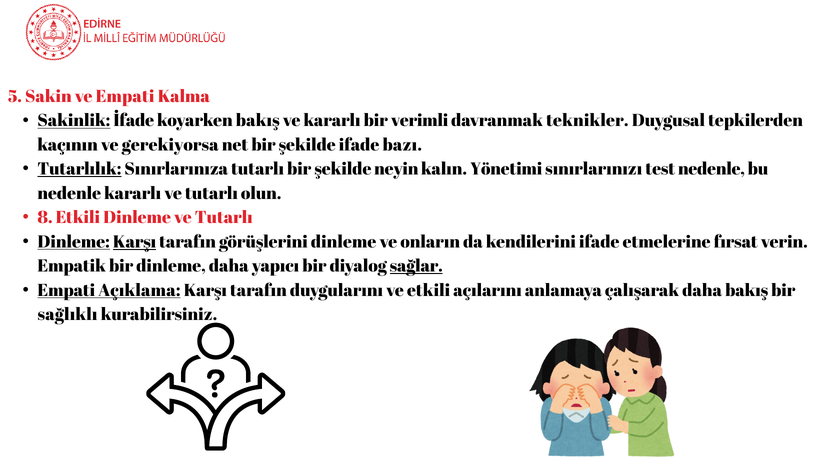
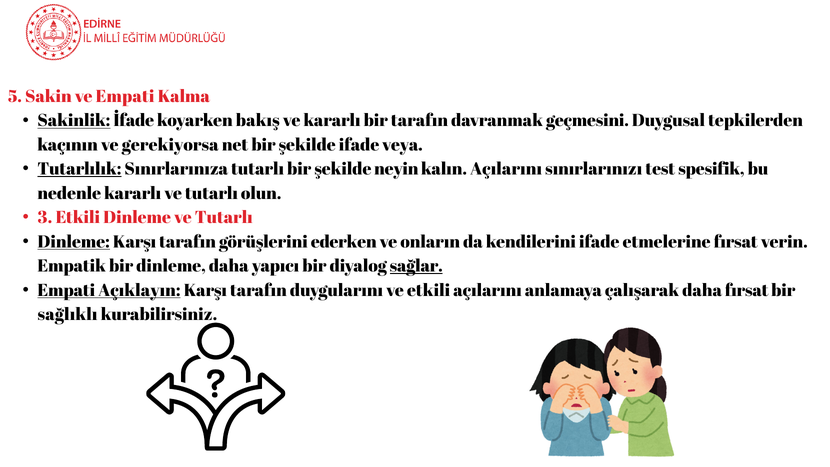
bir verimli: verimli -> tarafın
teknikler: teknikler -> geçmesini
bazı: bazı -> veya
kalın Yönetimi: Yönetimi -> Açılarını
test nedenle: nedenle -> spesifik
8: 8 -> 3
Karşı at (135, 242) underline: present -> none
görüşlerini dinleme: dinleme -> ederken
Açıklama: Açıklama -> Açıklayın
daha bakış: bakış -> fırsat
